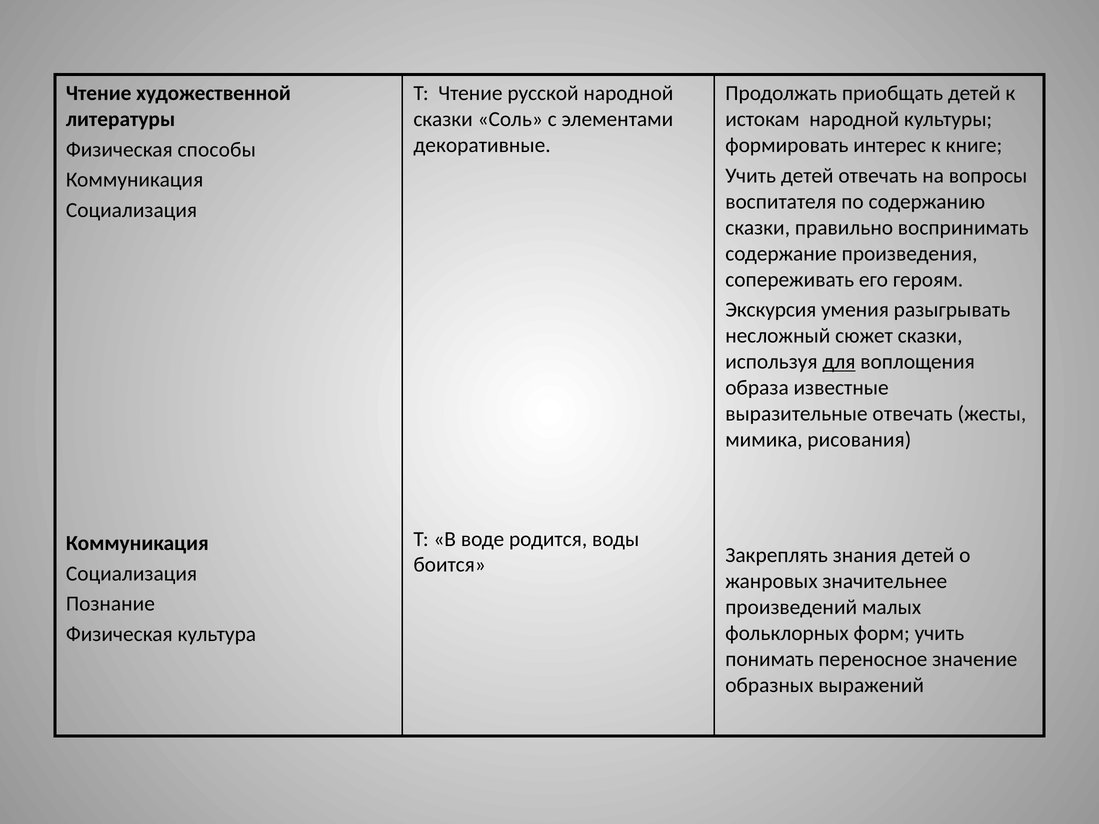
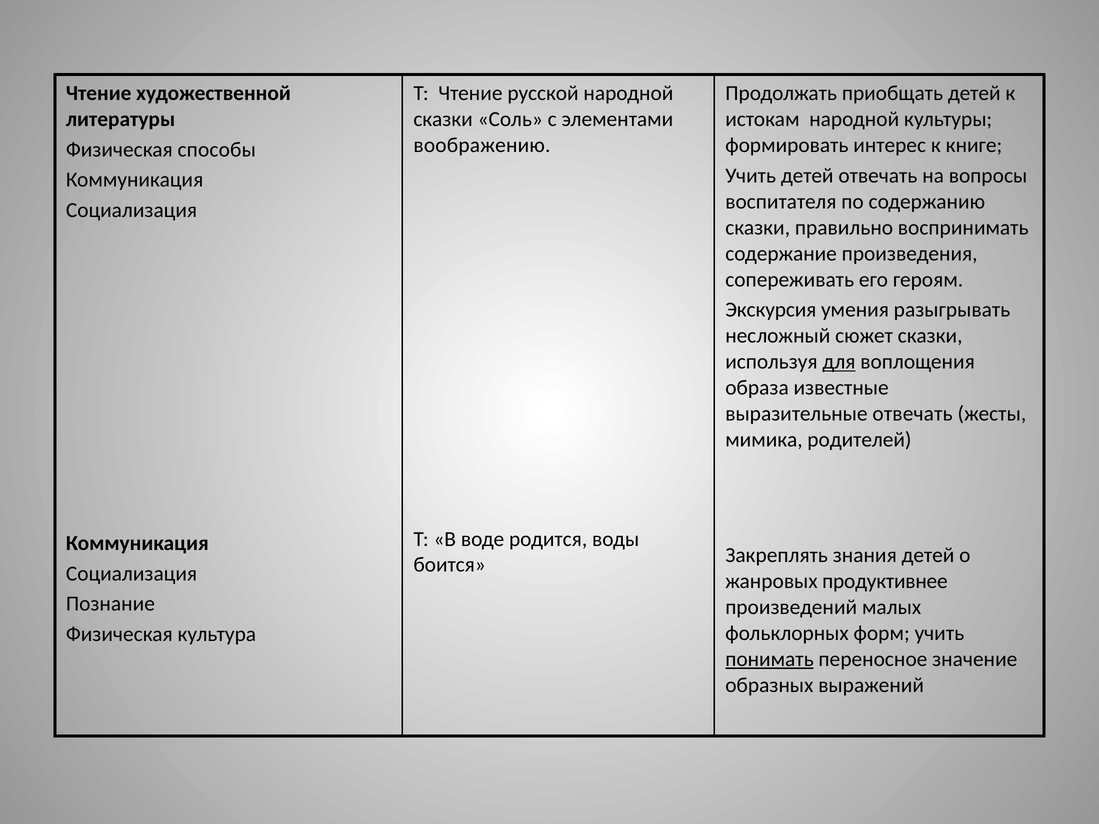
декоративные: декоративные -> воображению
рисования: рисования -> родителей
значительнее: значительнее -> продуктивнее
понимать underline: none -> present
